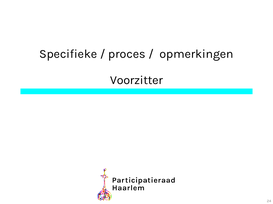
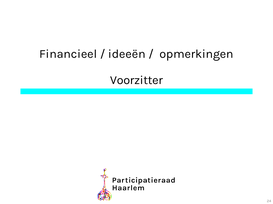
Specifieke: Specifieke -> Financieel
proces: proces -> ideeën
